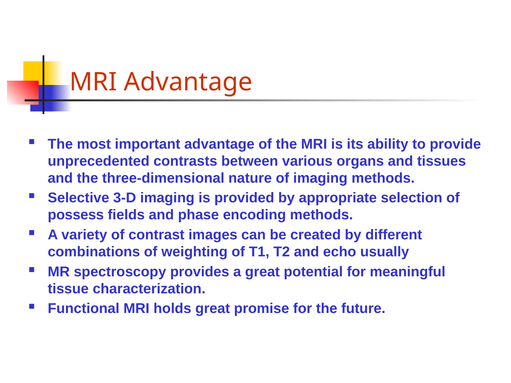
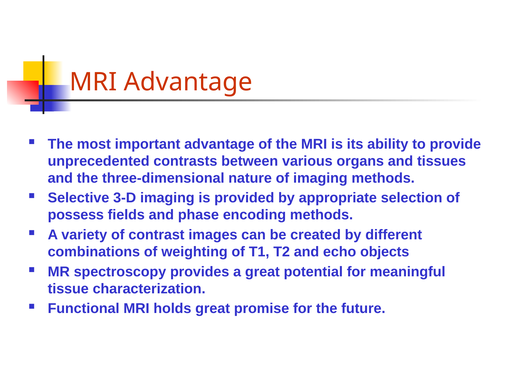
usually: usually -> objects
